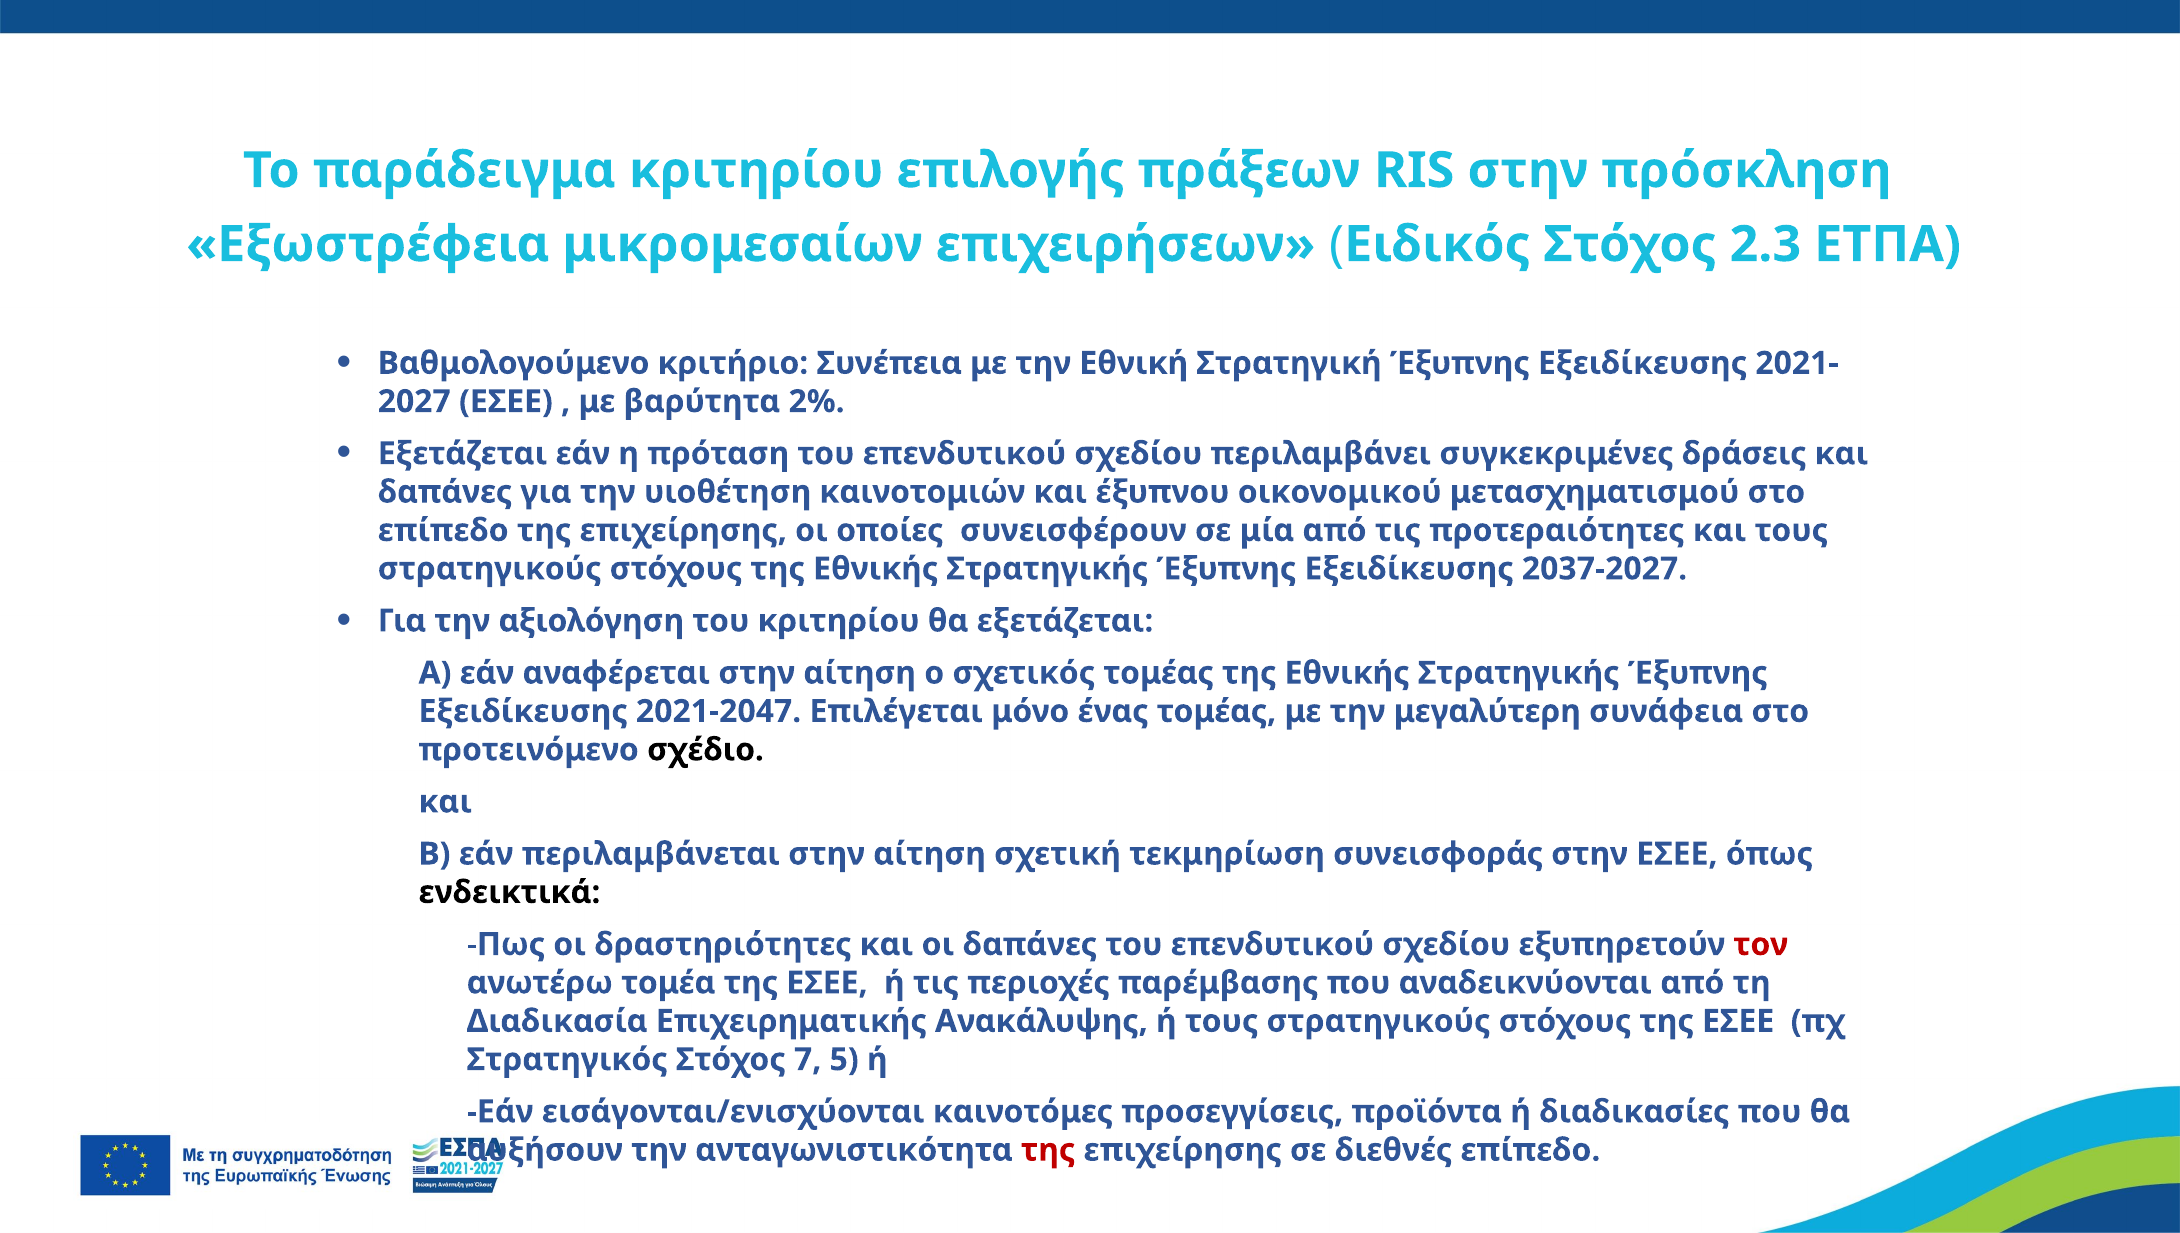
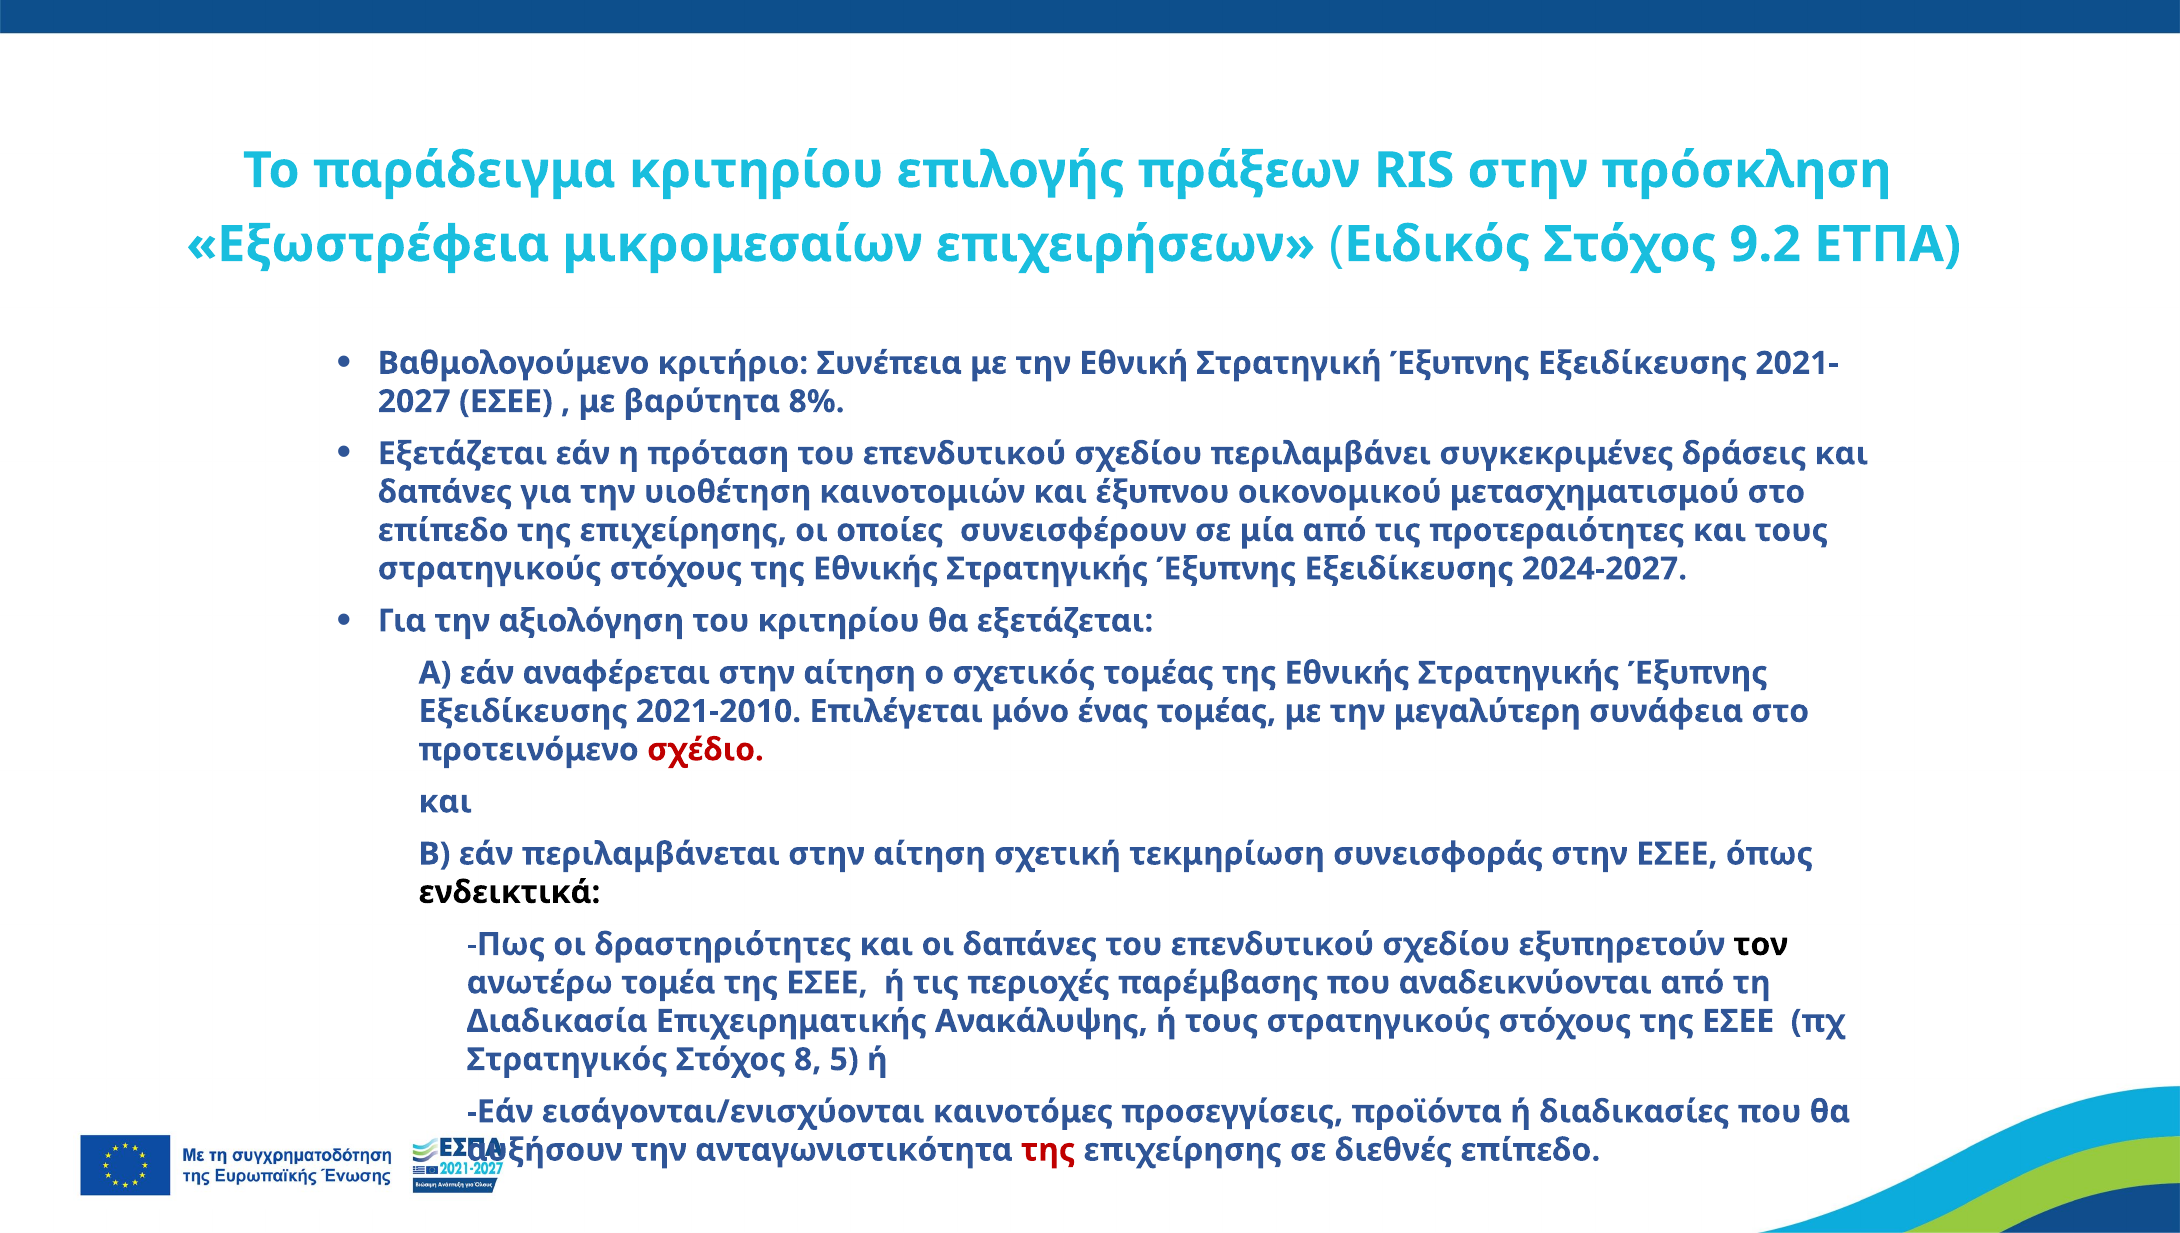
2.3: 2.3 -> 9.2
2%: 2% -> 8%
2037-2027: 2037-2027 -> 2024-2027
2021-2047: 2021-2047 -> 2021-2010
σχέδιο colour: black -> red
τον colour: red -> black
7: 7 -> 8
